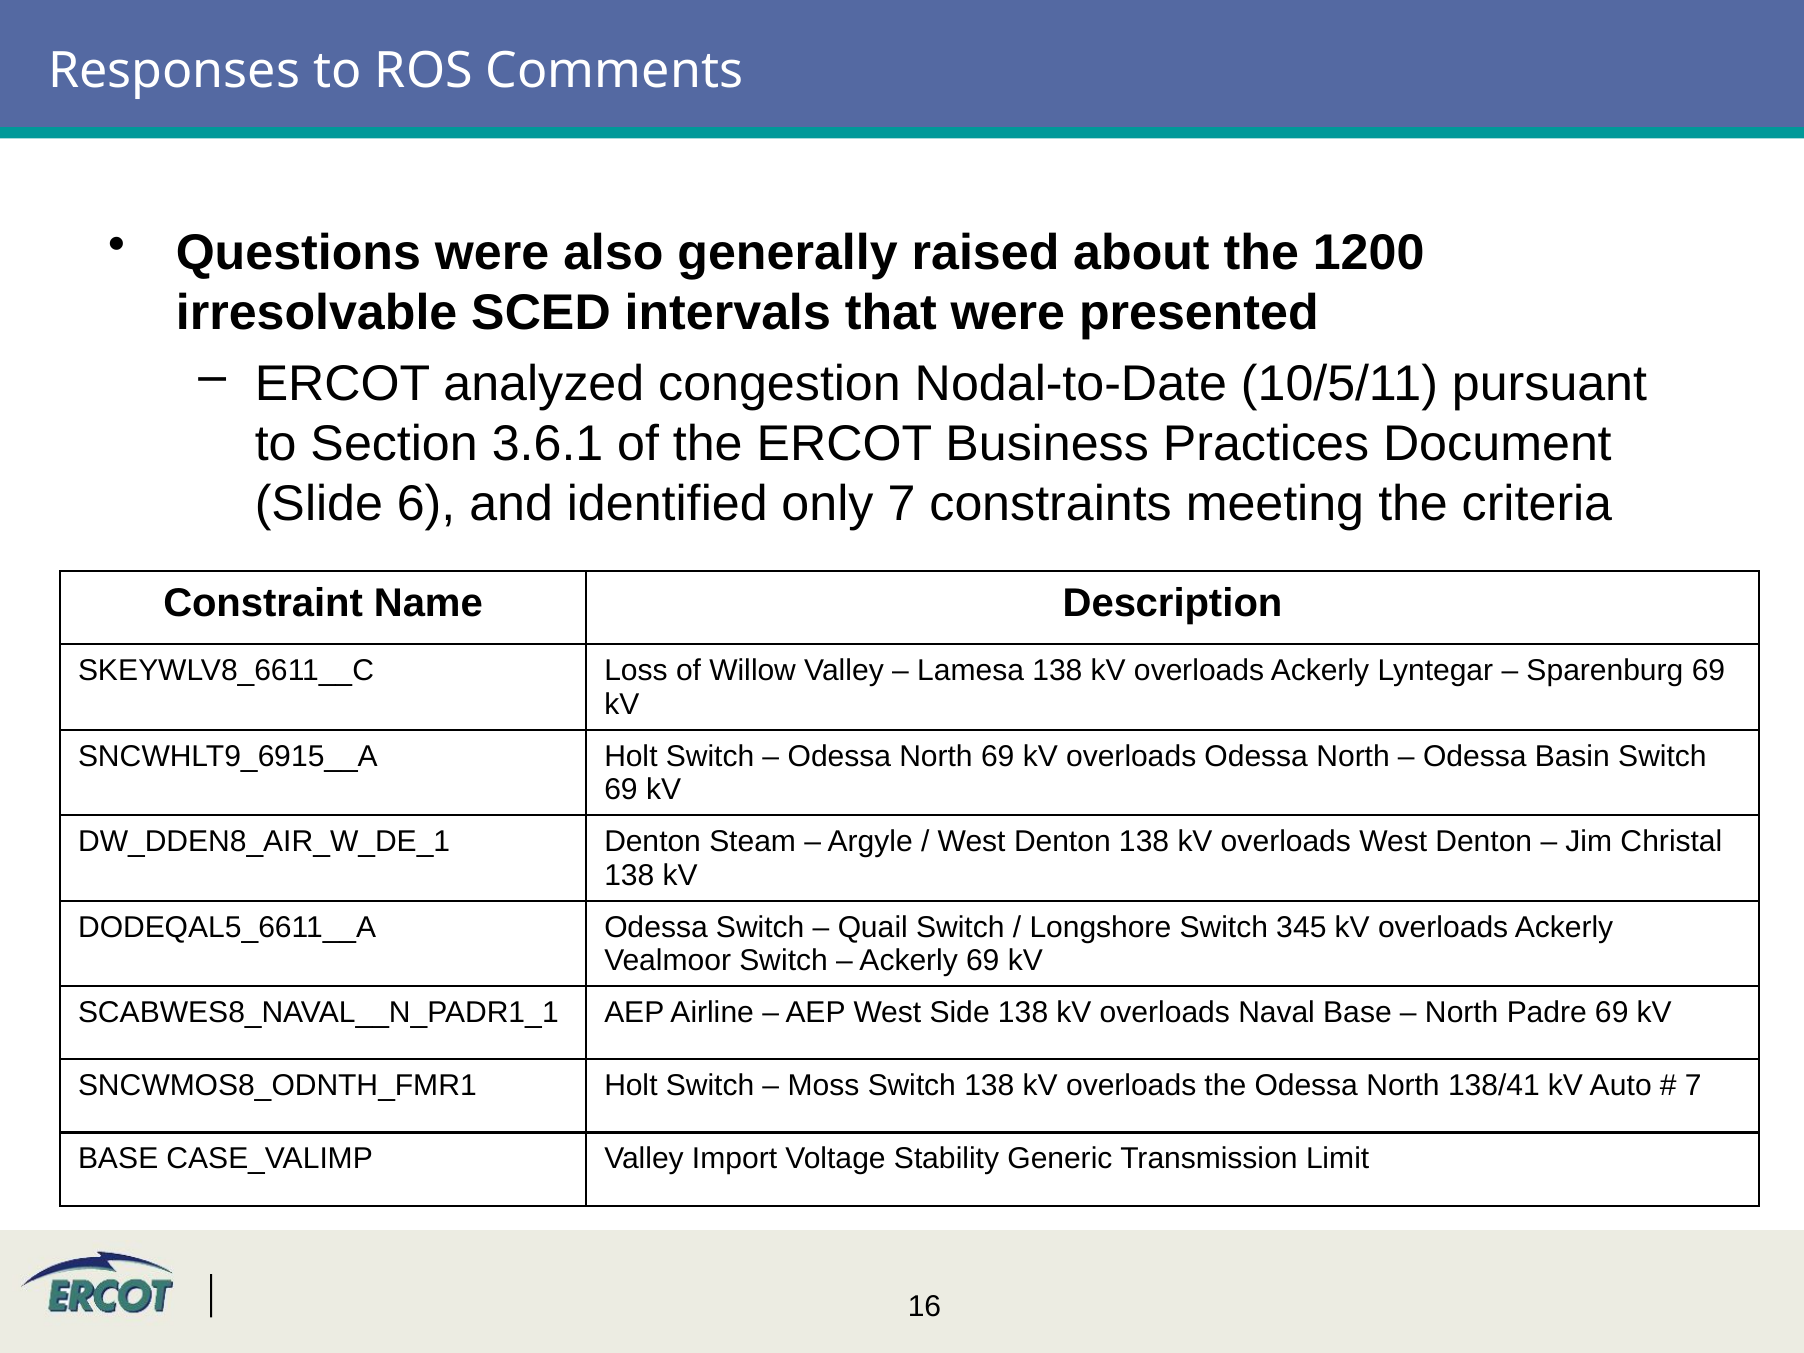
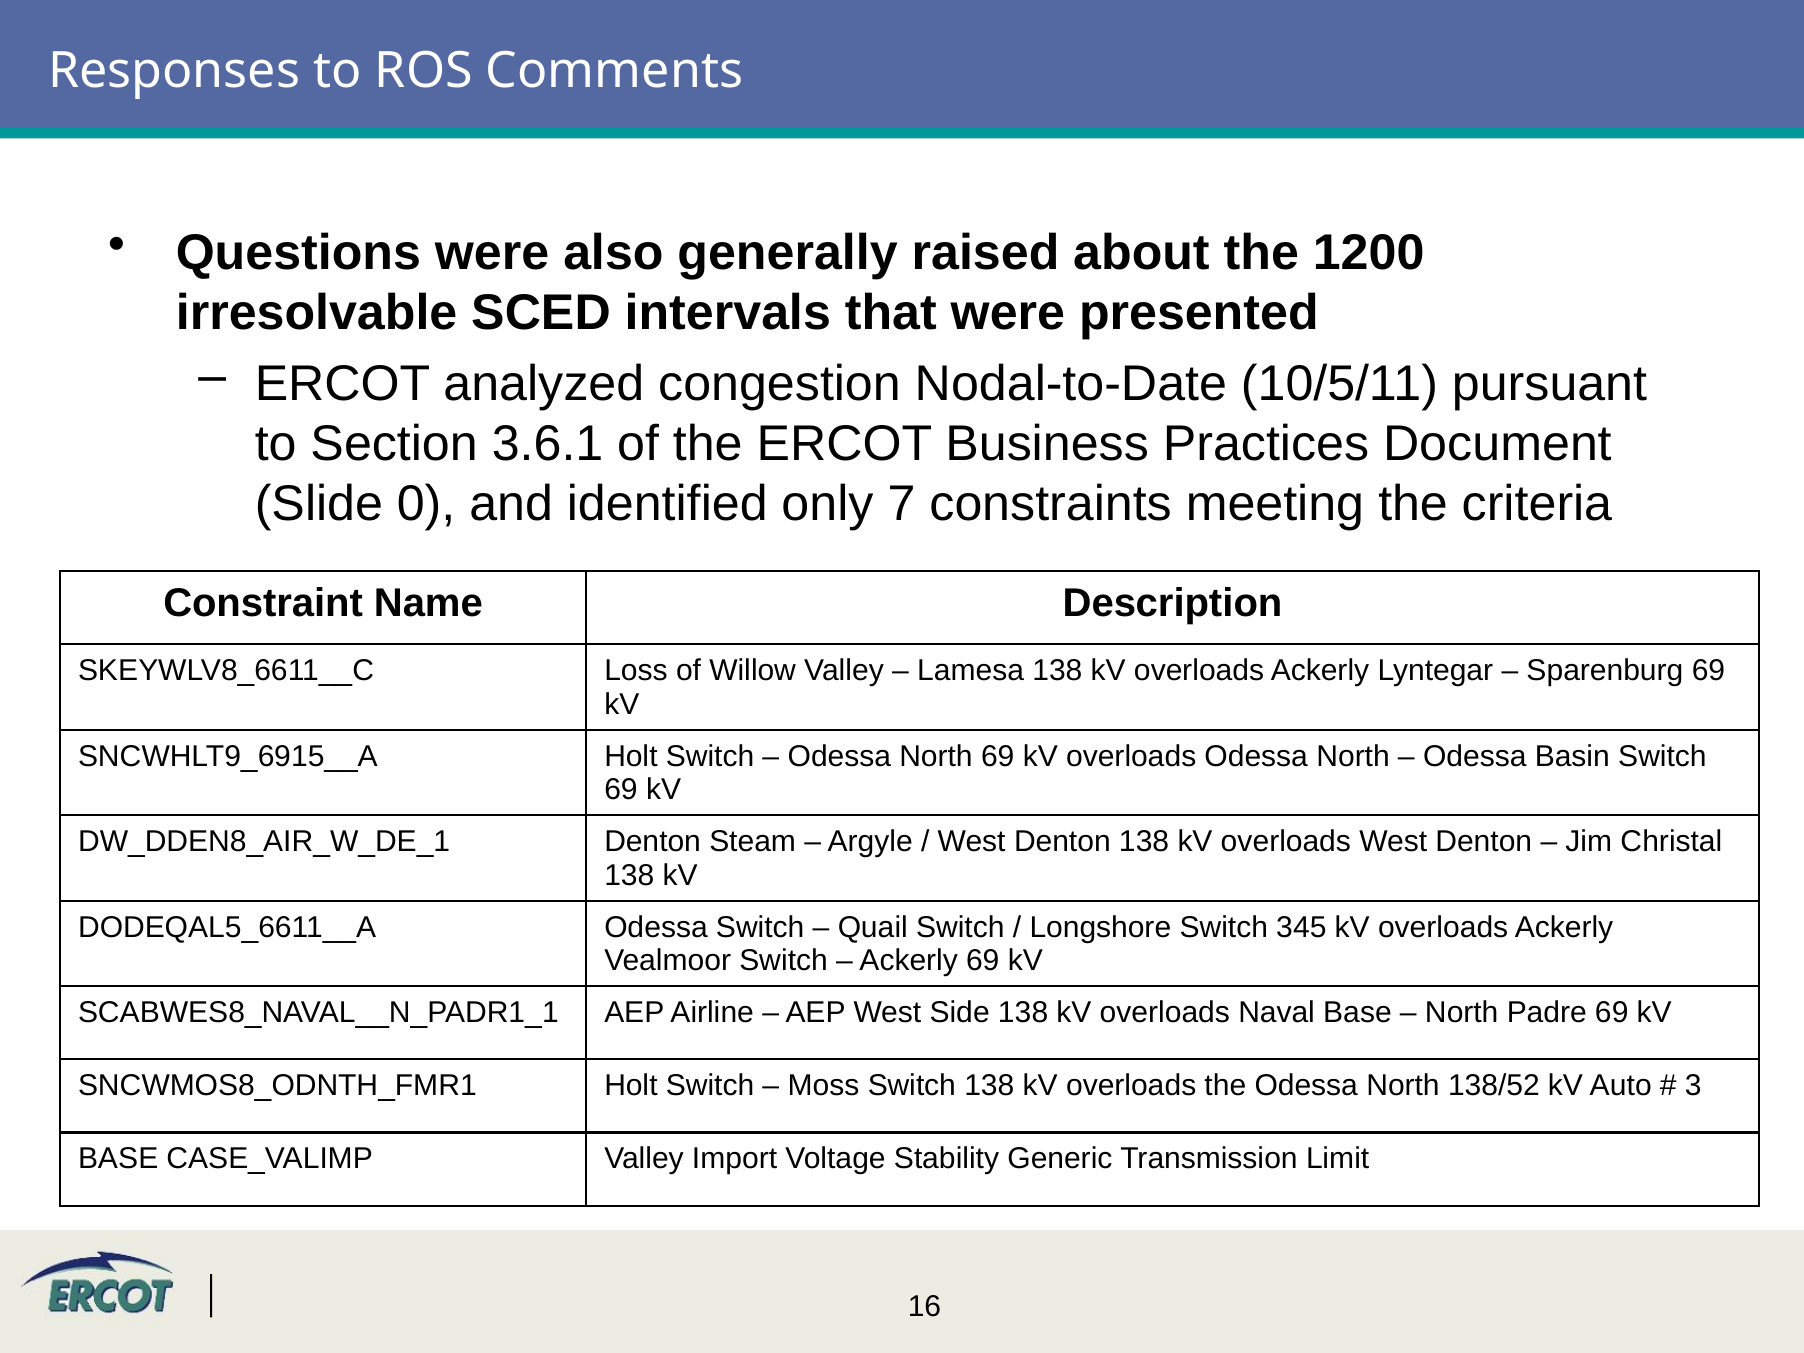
6: 6 -> 0
138/41: 138/41 -> 138/52
7 at (1693, 1086): 7 -> 3
